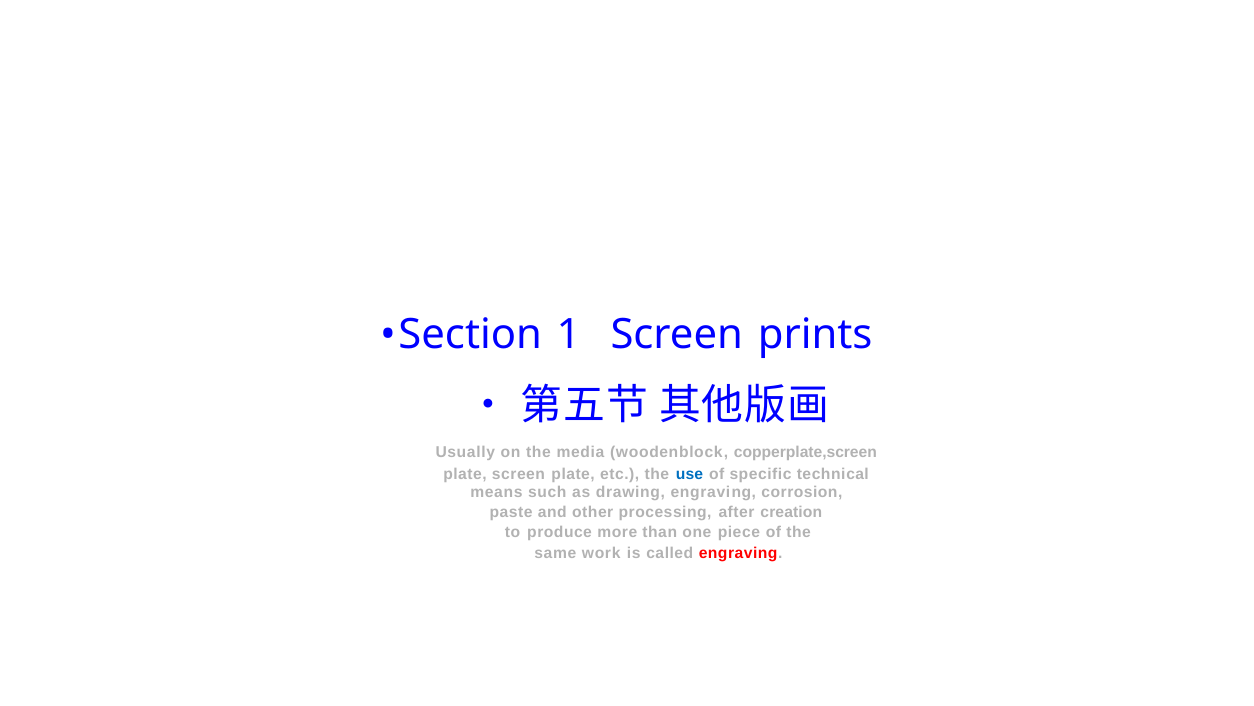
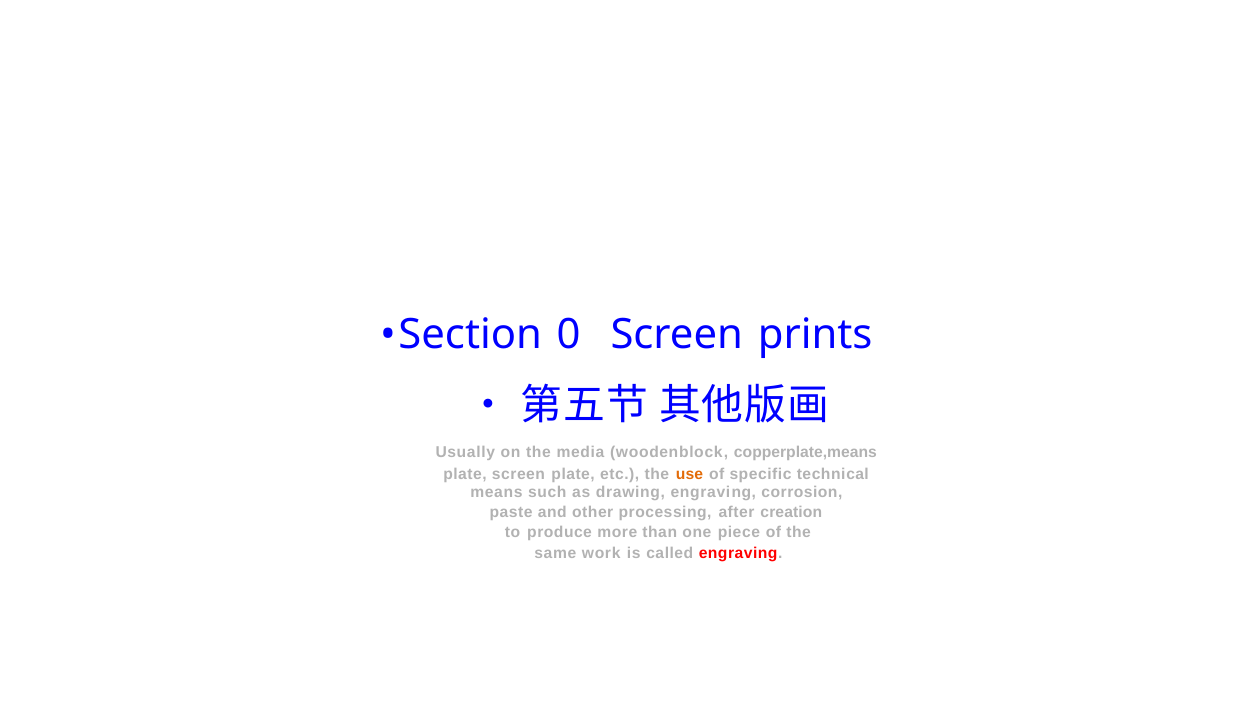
1: 1 -> 0
copperplate,screen: copperplate,screen -> copperplate,means
use colour: blue -> orange
